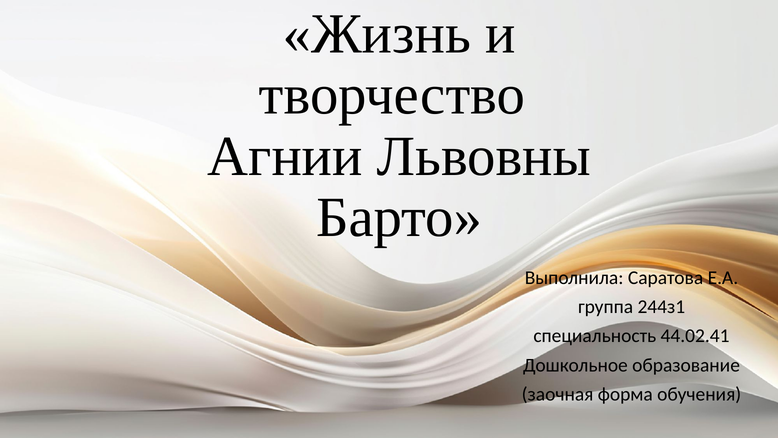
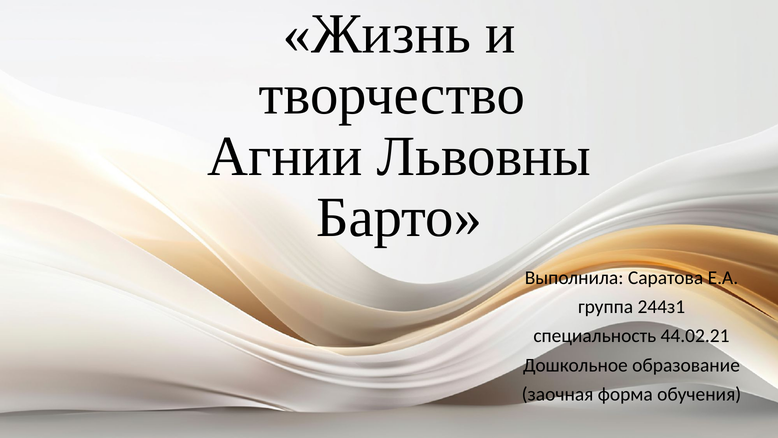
44.02.41: 44.02.41 -> 44.02.21
